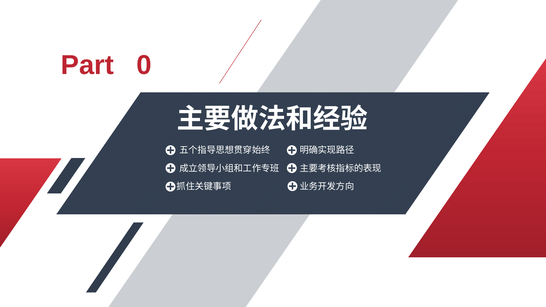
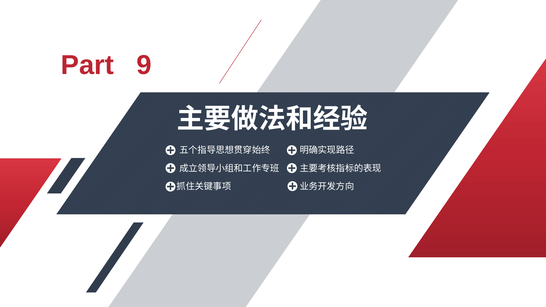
0: 0 -> 9
